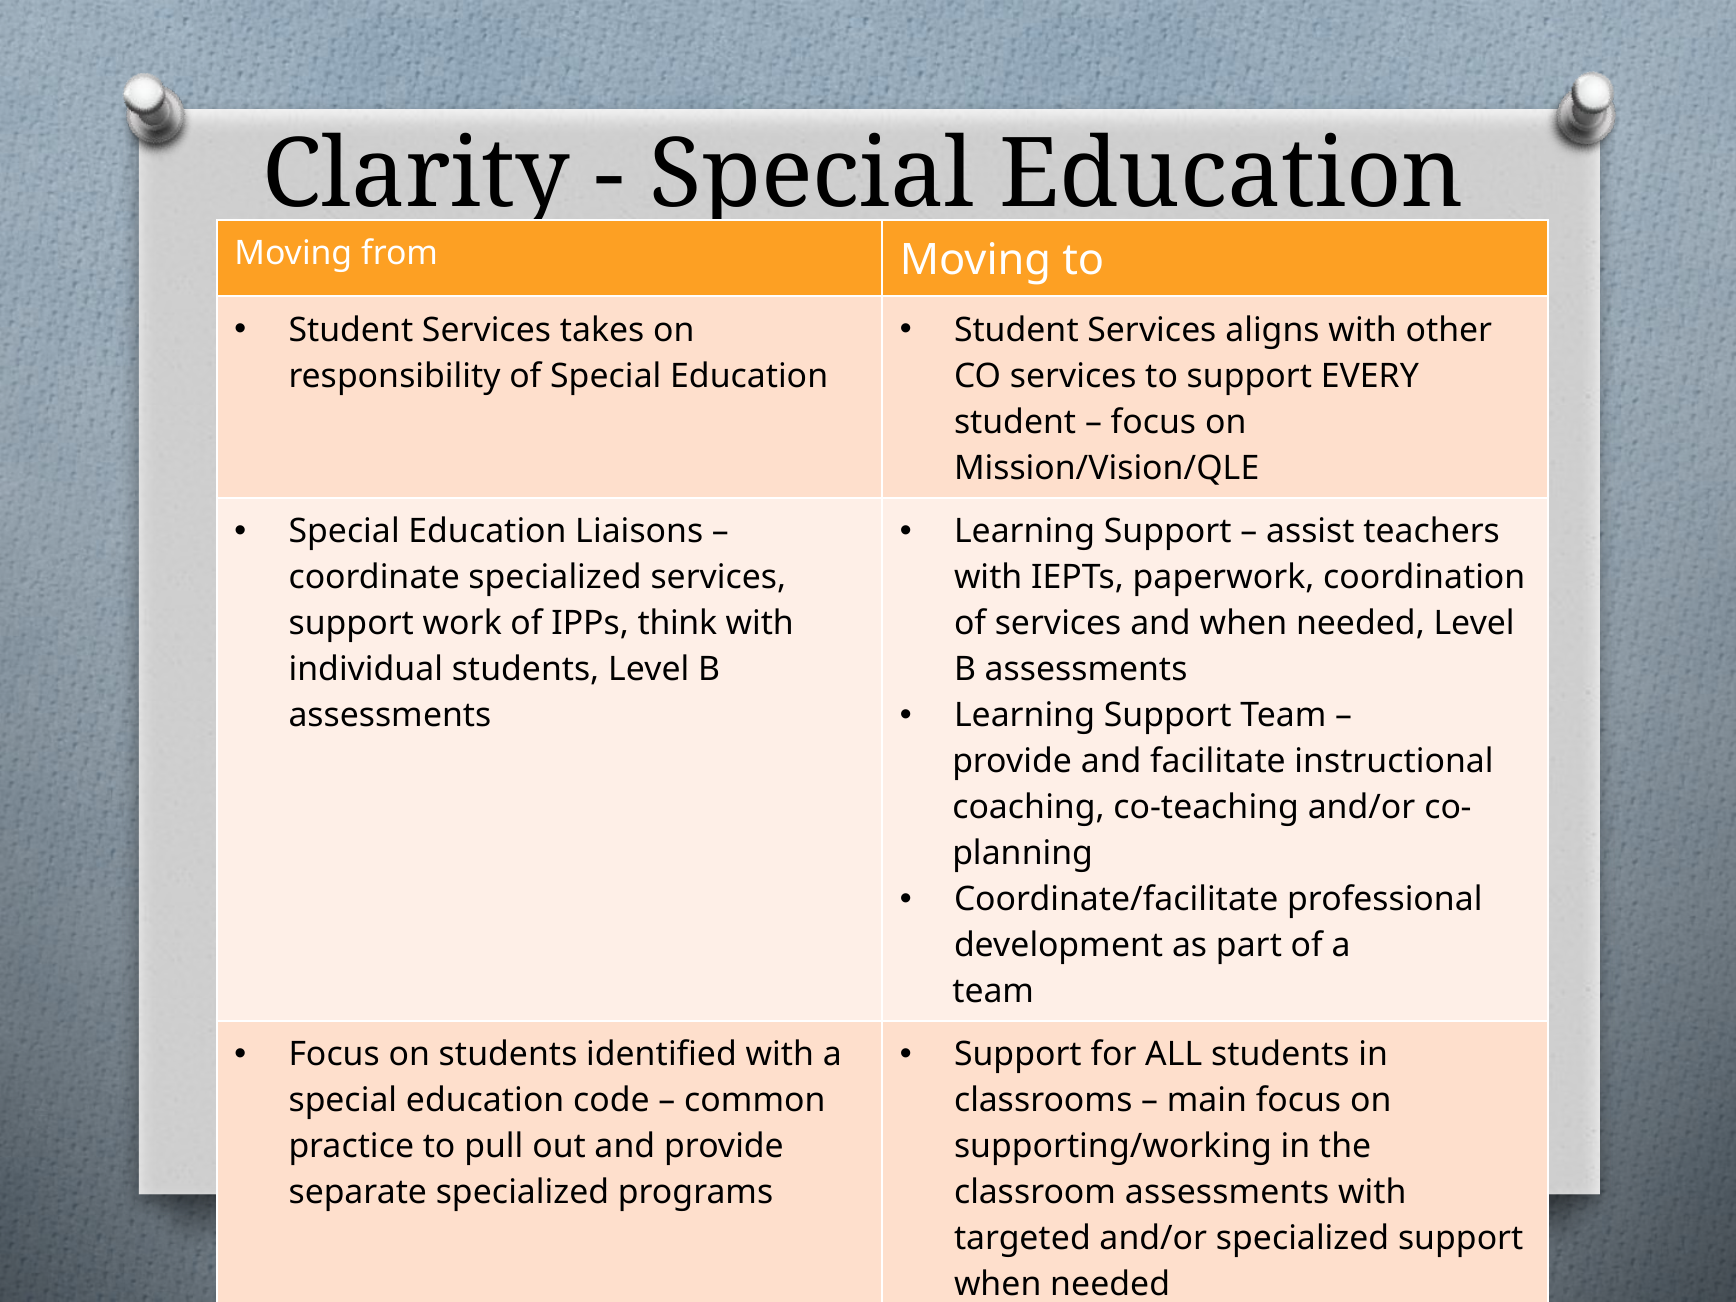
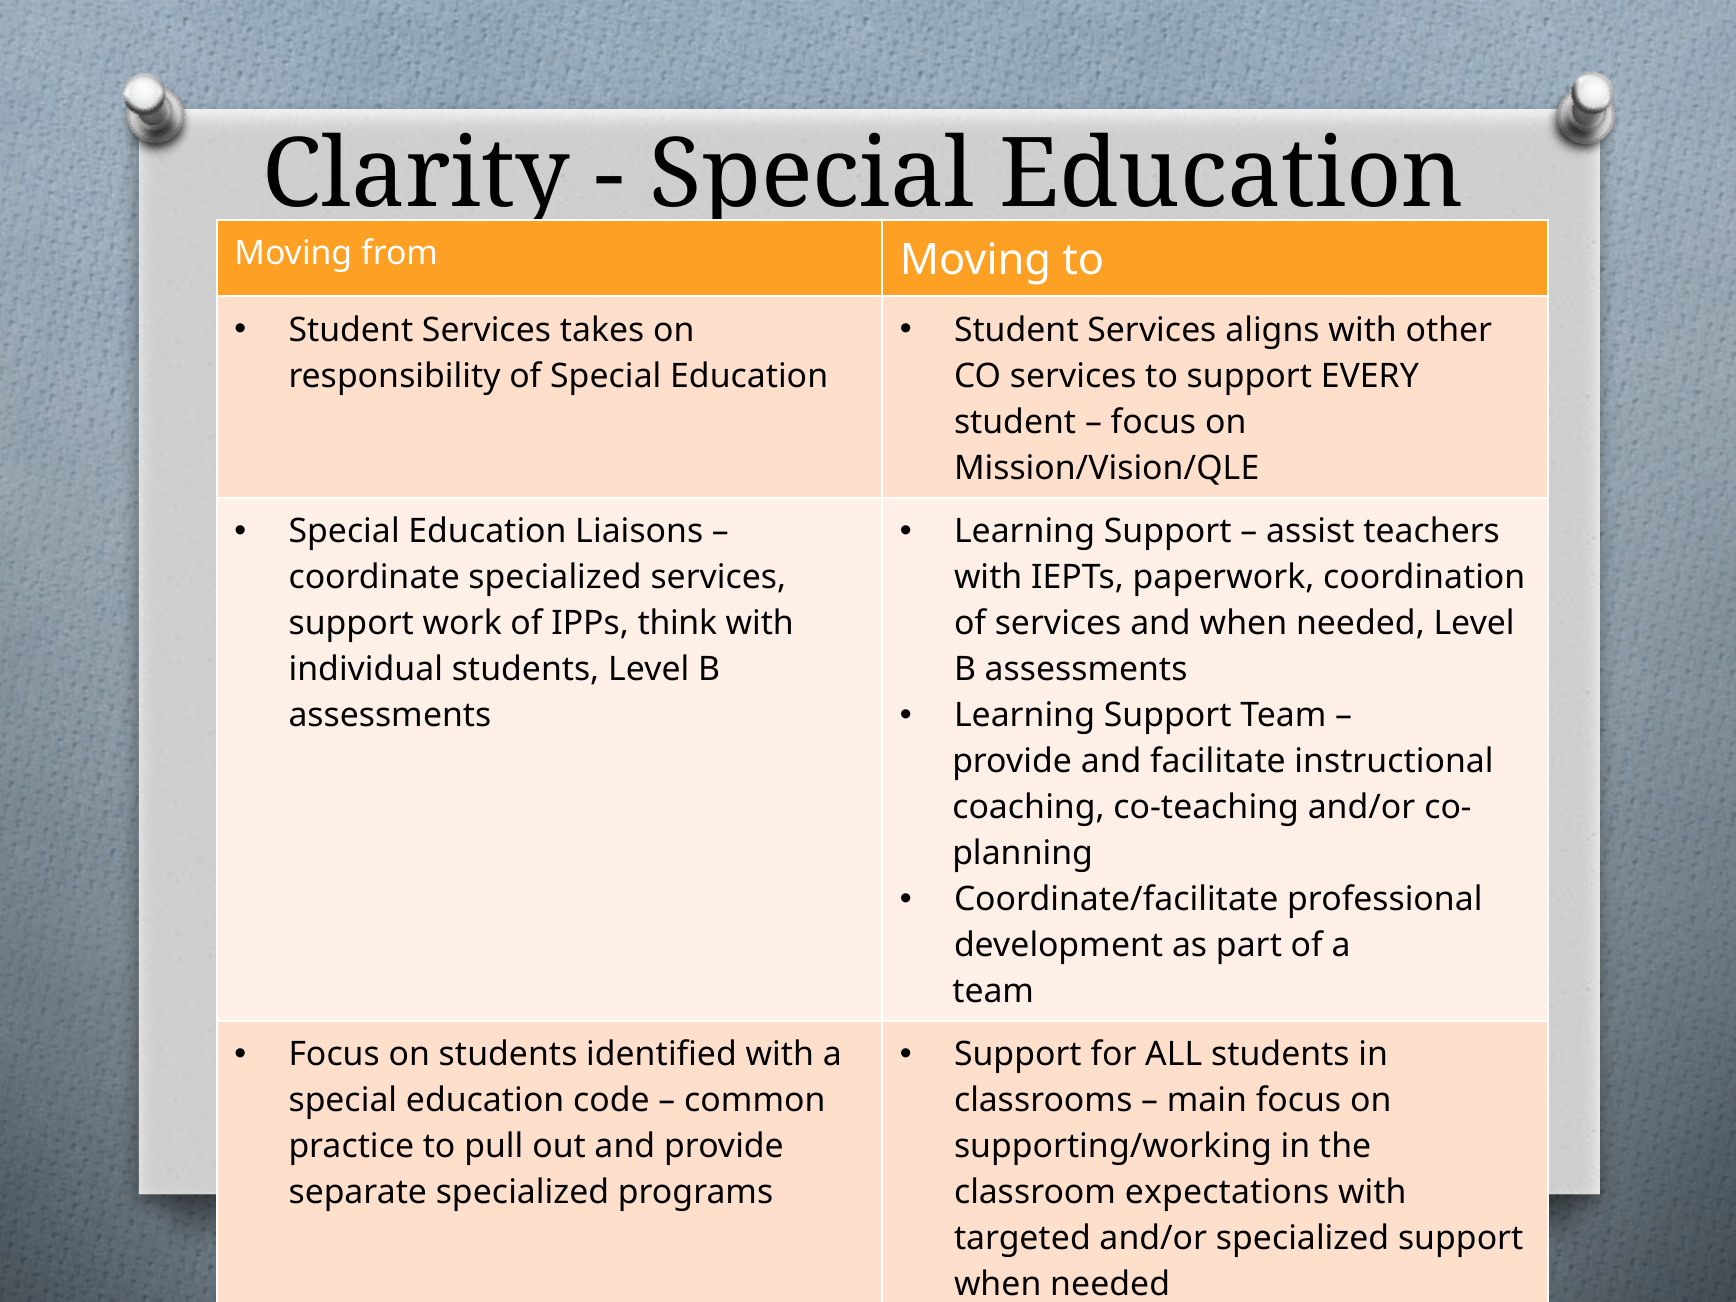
classroom assessments: assessments -> expectations
